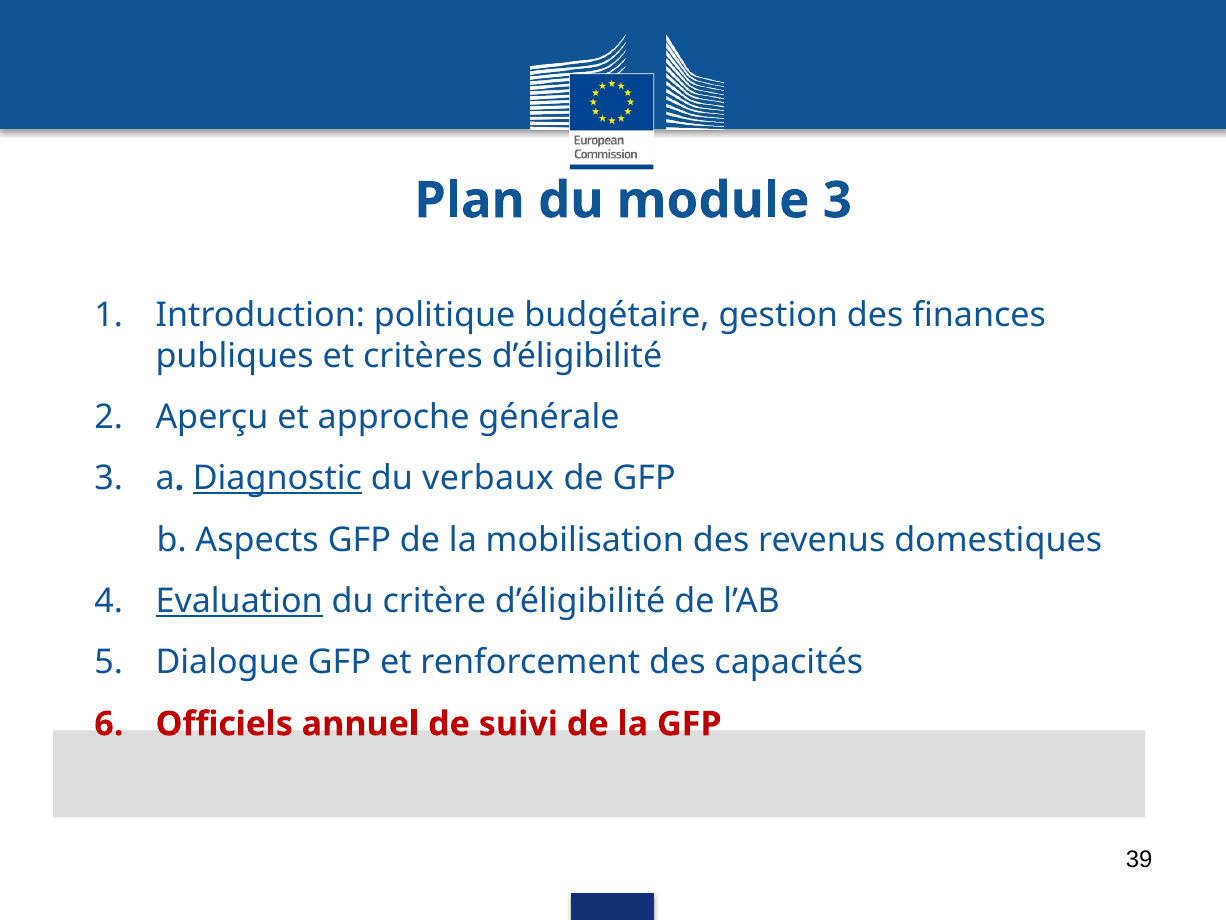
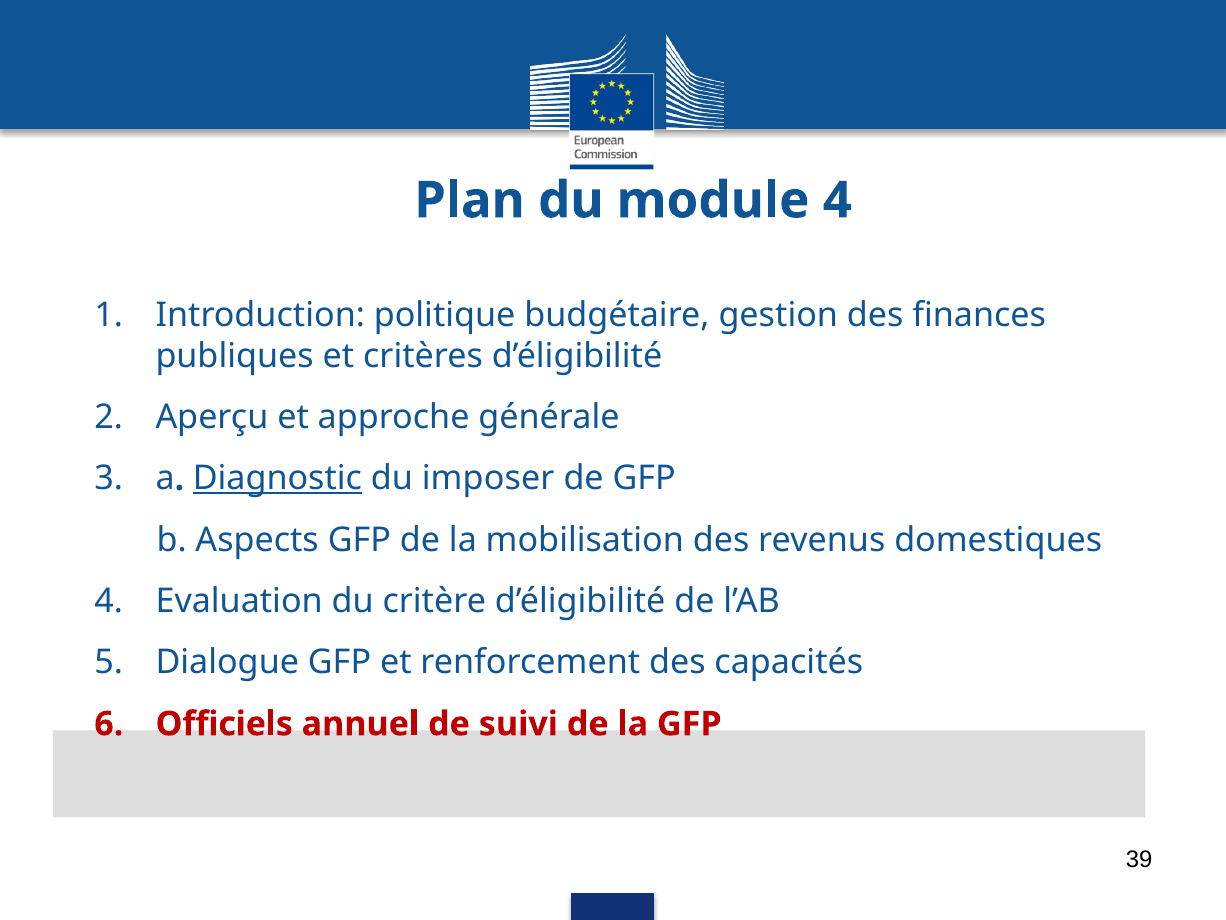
module 3: 3 -> 4
verbaux: verbaux -> imposer
Evaluation underline: present -> none
